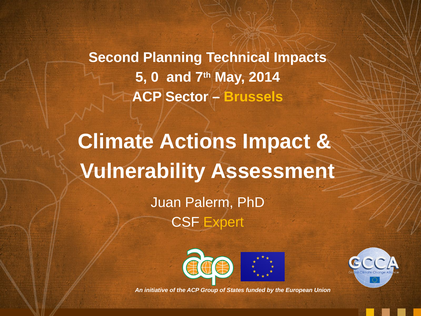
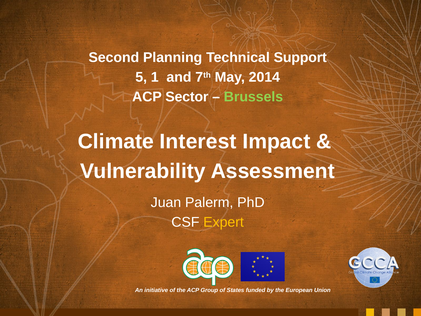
Impacts: Impacts -> Support
0: 0 -> 1
Brussels colour: yellow -> light green
Actions: Actions -> Interest
